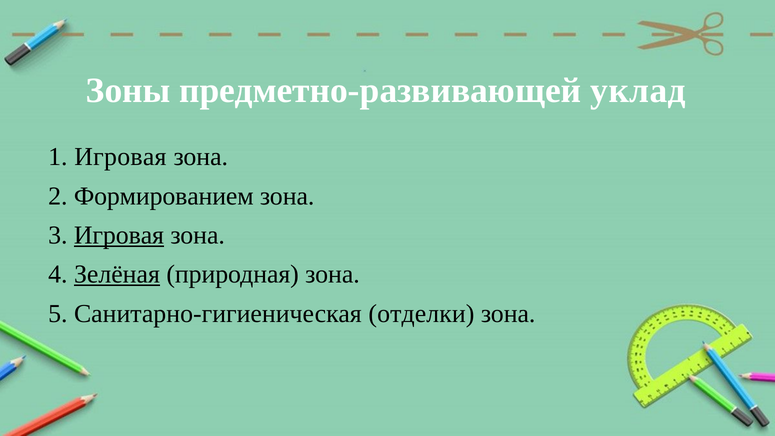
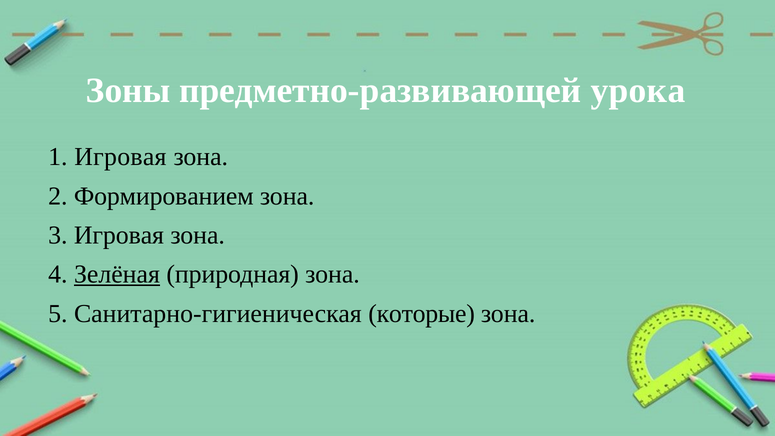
уклад: уклад -> урока
Игровая at (119, 235) underline: present -> none
отделки: отделки -> которые
